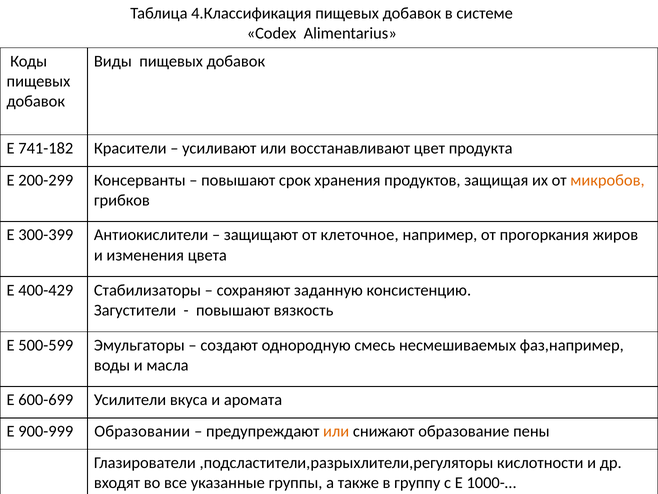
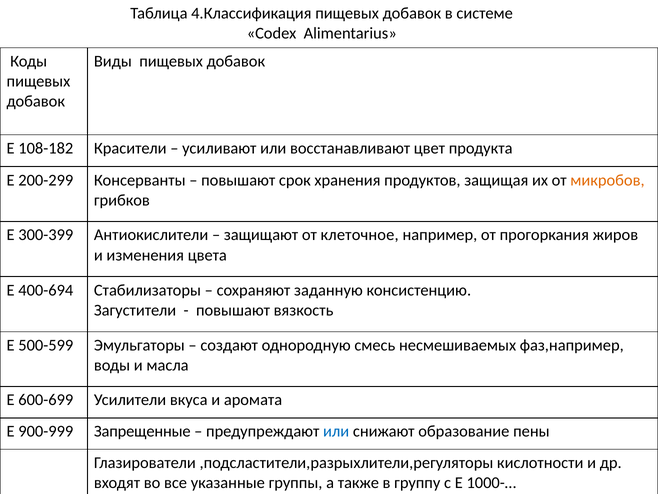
741-182: 741-182 -> 108-182
400-429: 400-429 -> 400-694
Образовании: Образовании -> Запрещенные
или at (336, 431) colour: orange -> blue
